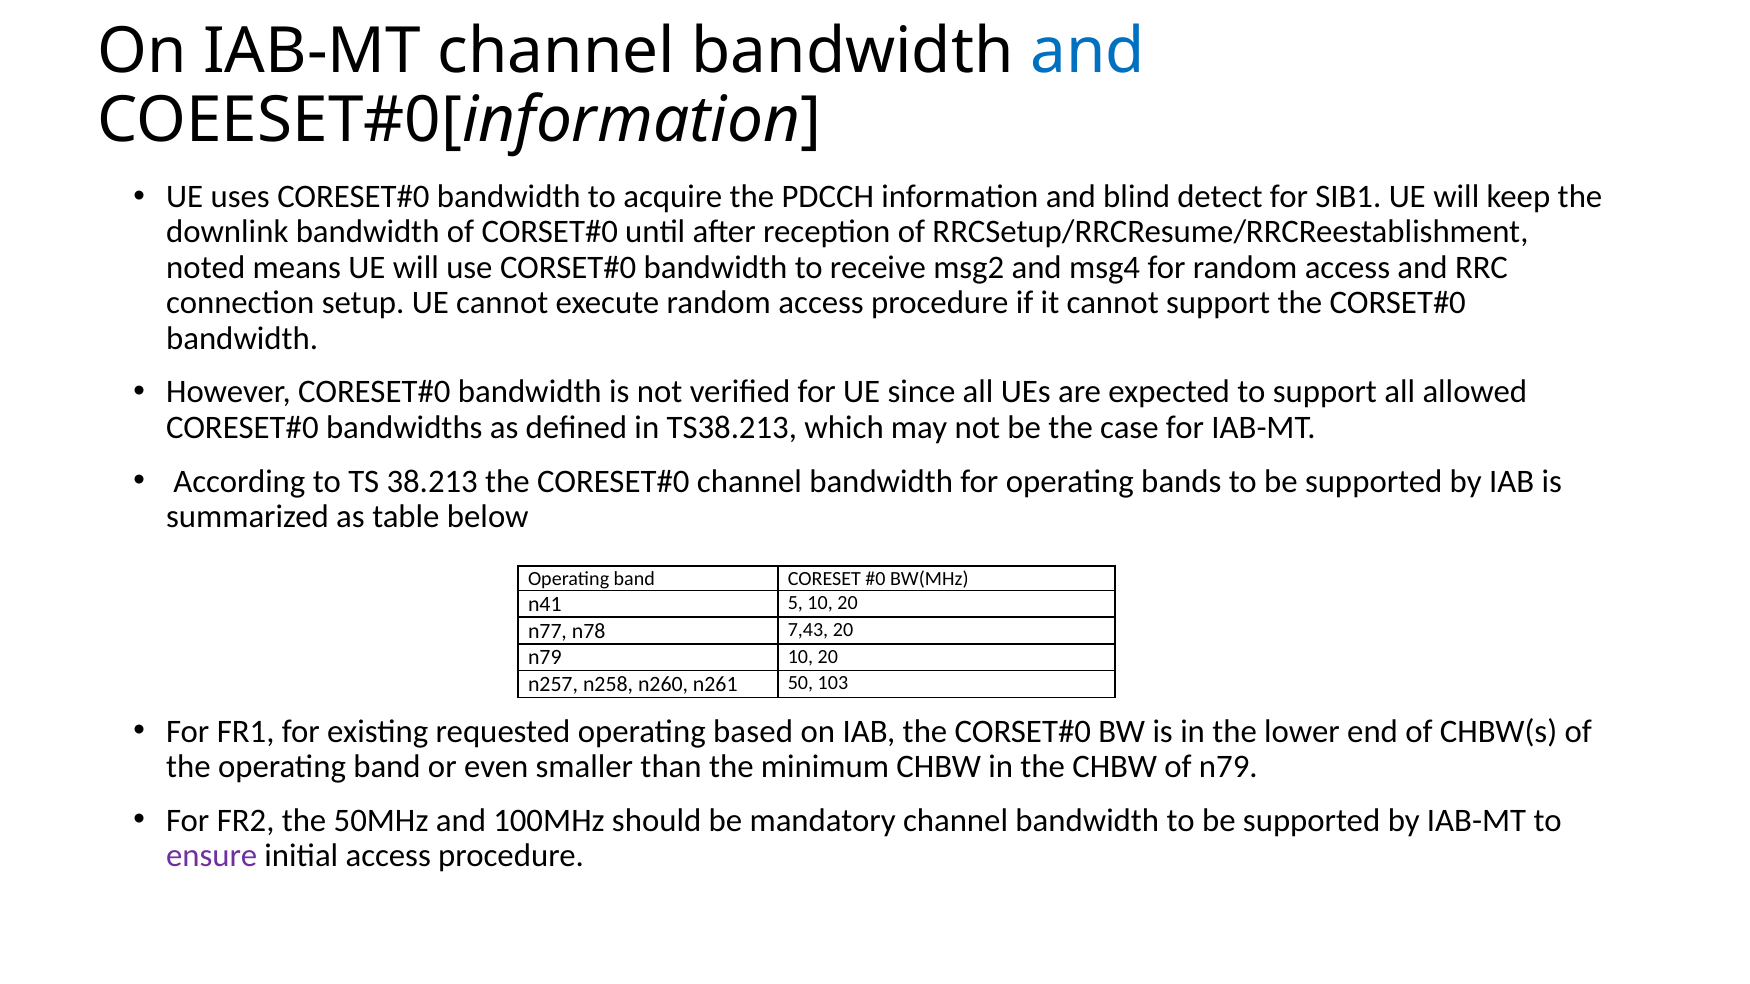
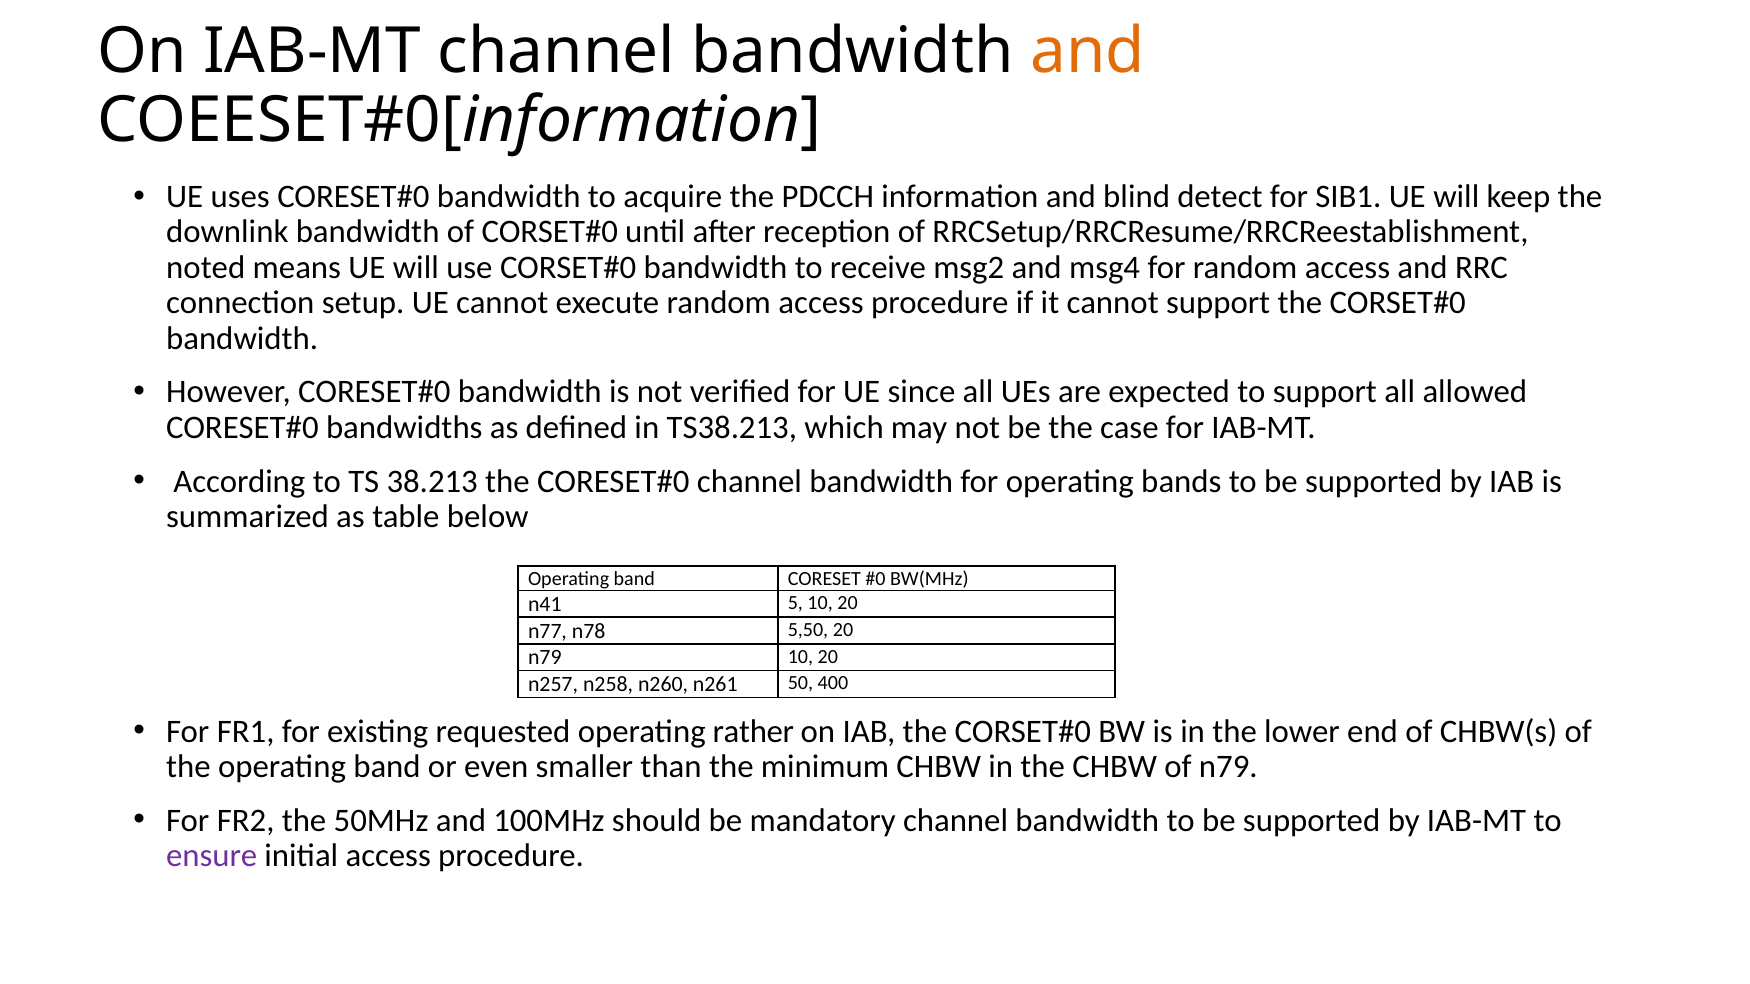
and at (1087, 52) colour: blue -> orange
7,43: 7,43 -> 5,50
103: 103 -> 400
based: based -> rather
